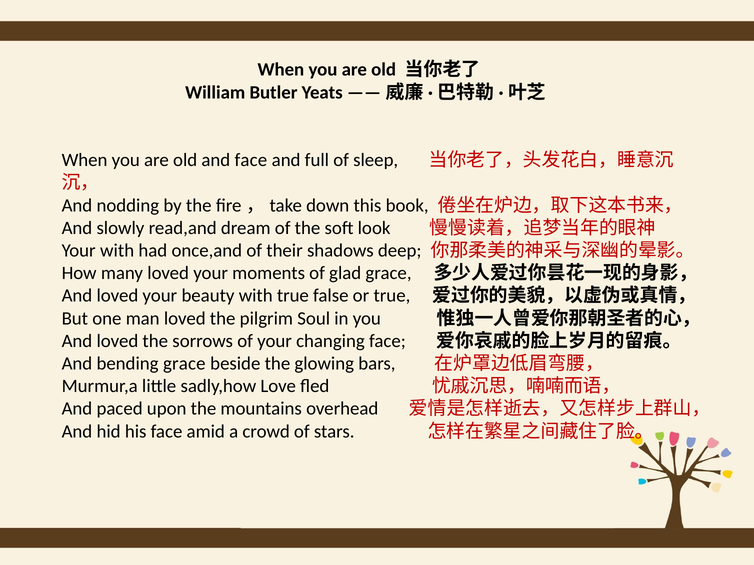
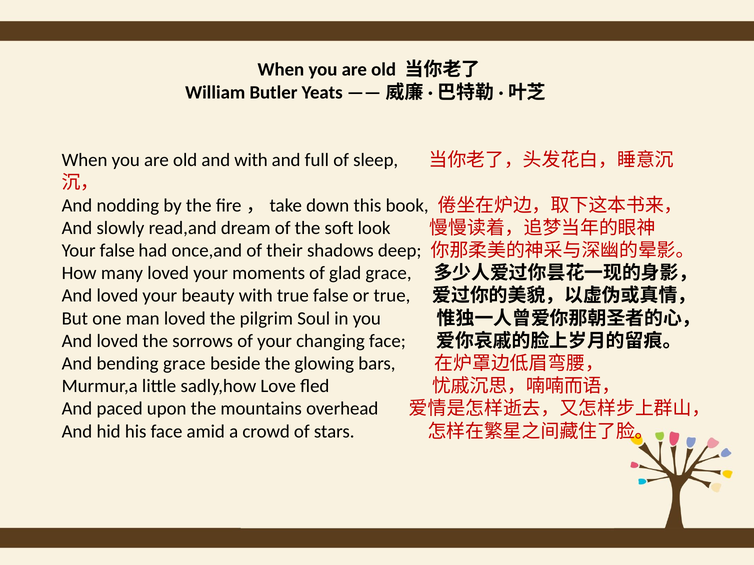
and face: face -> with
Your with: with -> false
